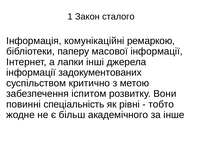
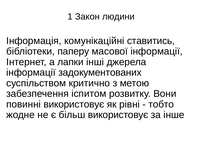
сталого: сталого -> людини
ремаркою: ремаркою -> ставитись
повинні спеціальність: спеціальність -> використовує
більш академічного: академічного -> використовує
